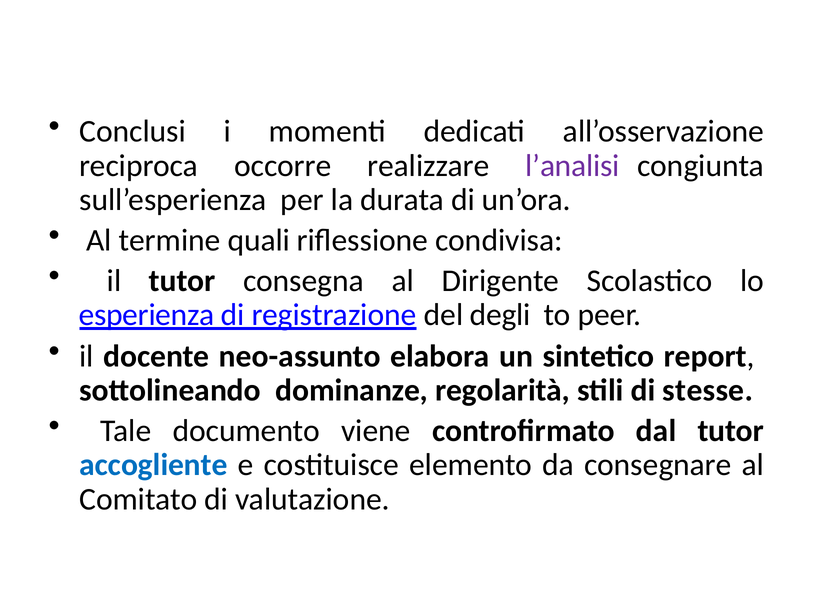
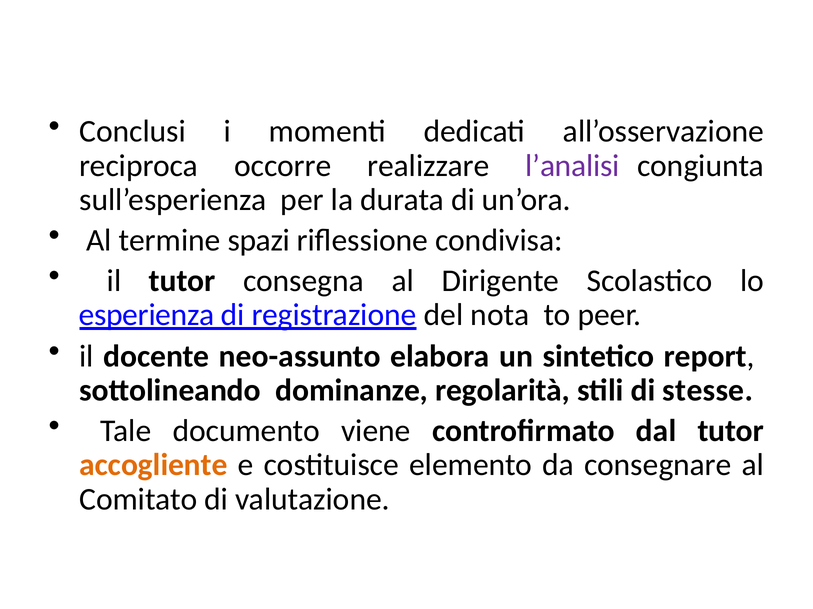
quali: quali -> spazi
degli: degli -> nota
accogliente colour: blue -> orange
